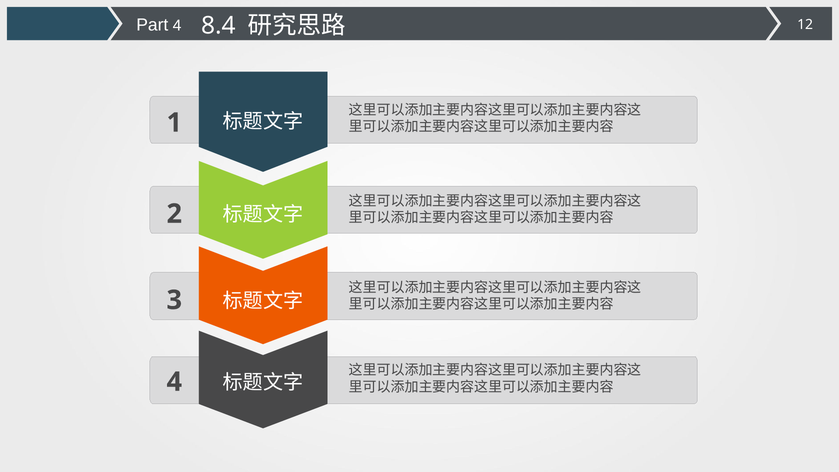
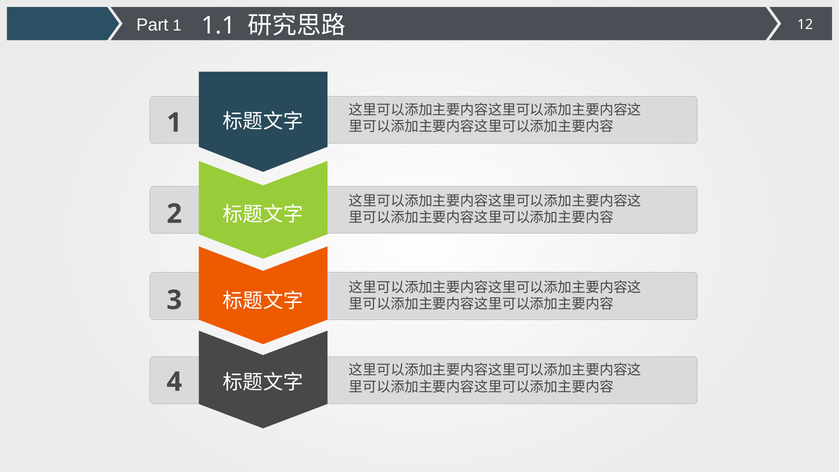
Part 4: 4 -> 1
8.4: 8.4 -> 1.1
